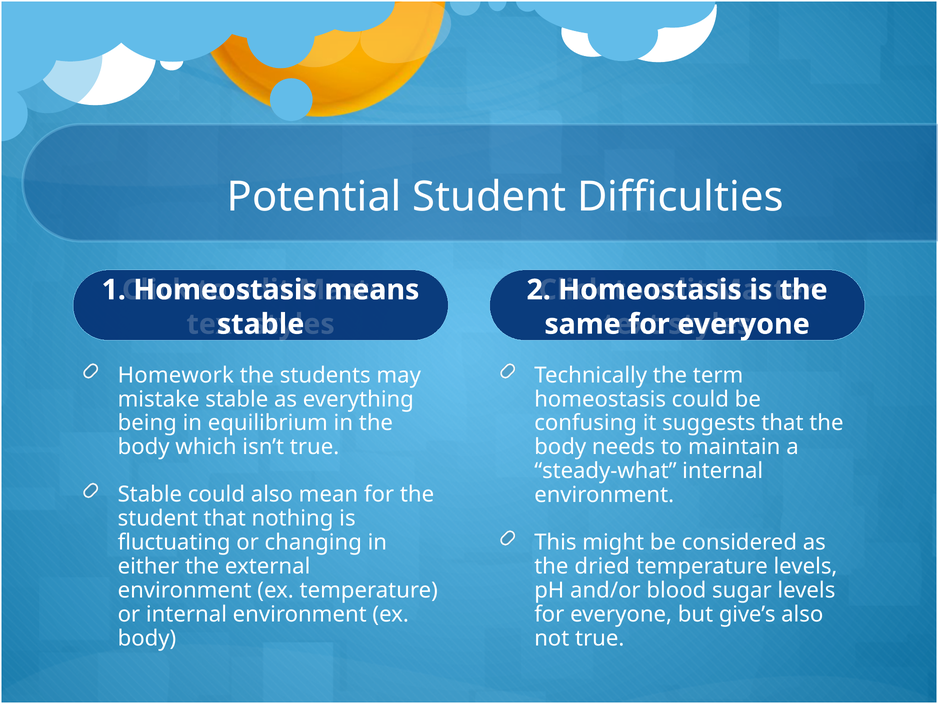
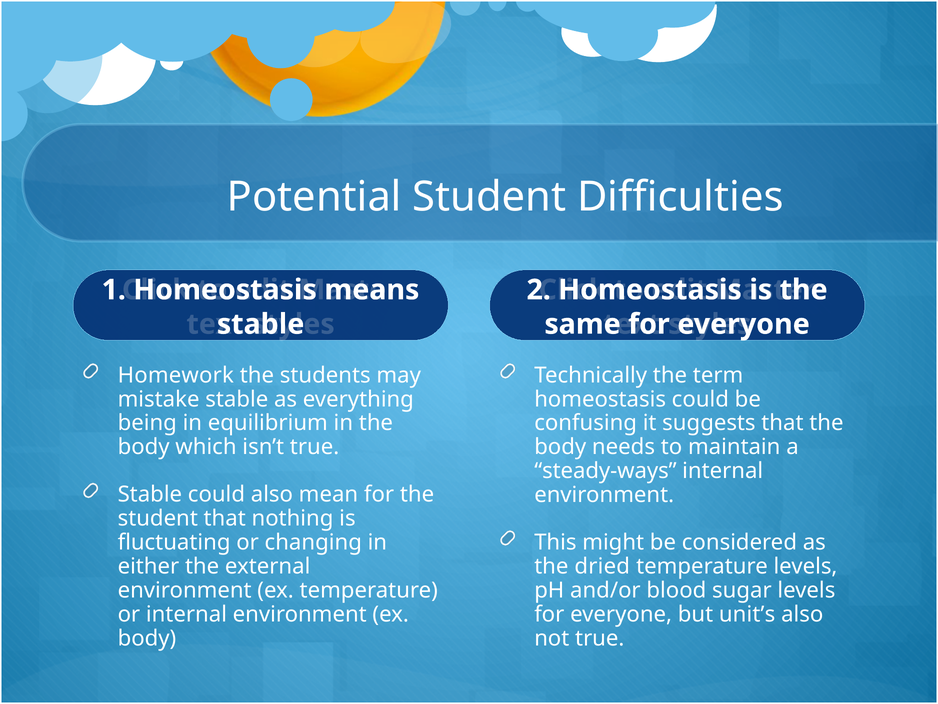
steady-what: steady-what -> steady-ways
give’s: give’s -> unit’s
